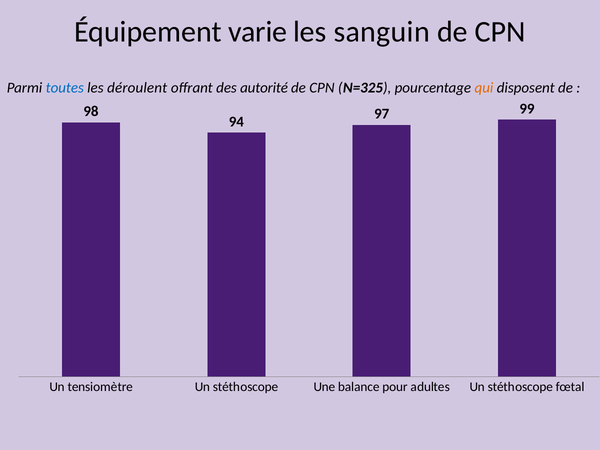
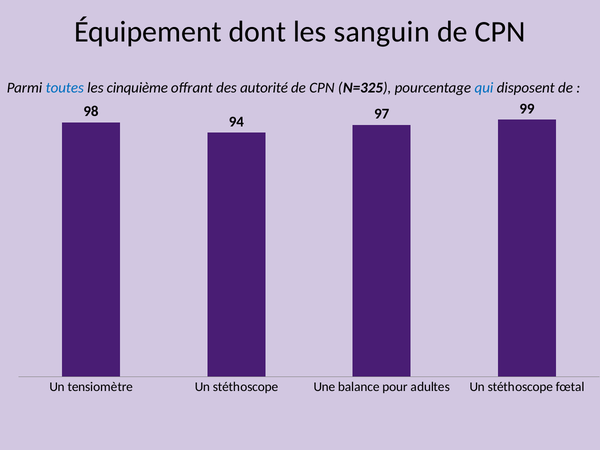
varie: varie -> dont
déroulent: déroulent -> cinquième
qui colour: orange -> blue
